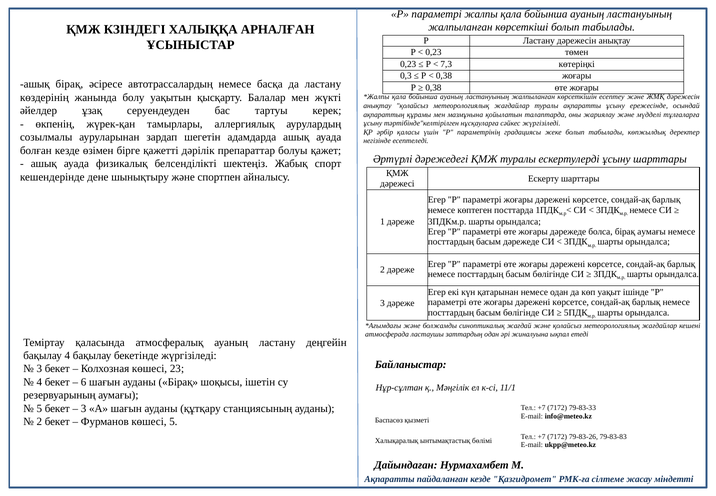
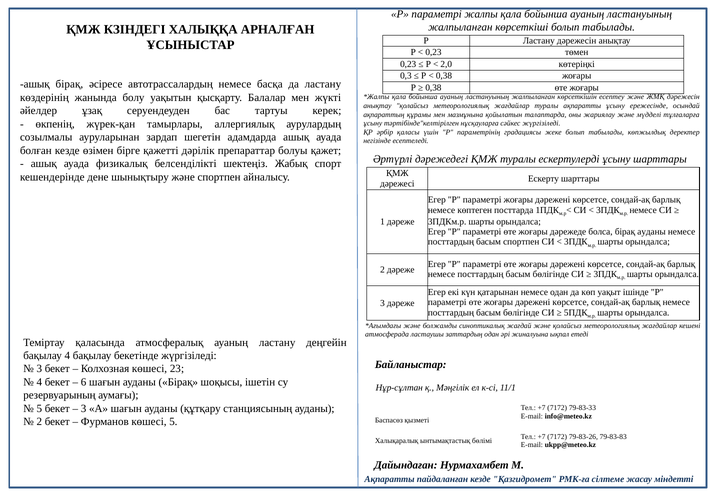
7,3: 7,3 -> 2,0
бірақ аумағы: аумағы -> ауданы
басым дәрежеде: дәрежеде -> спортпен
